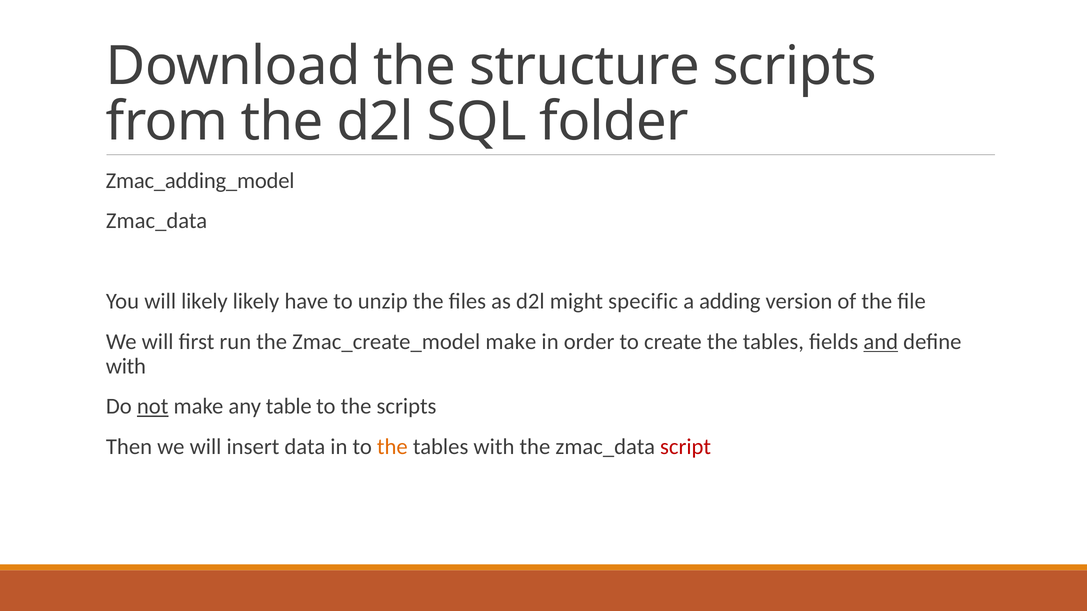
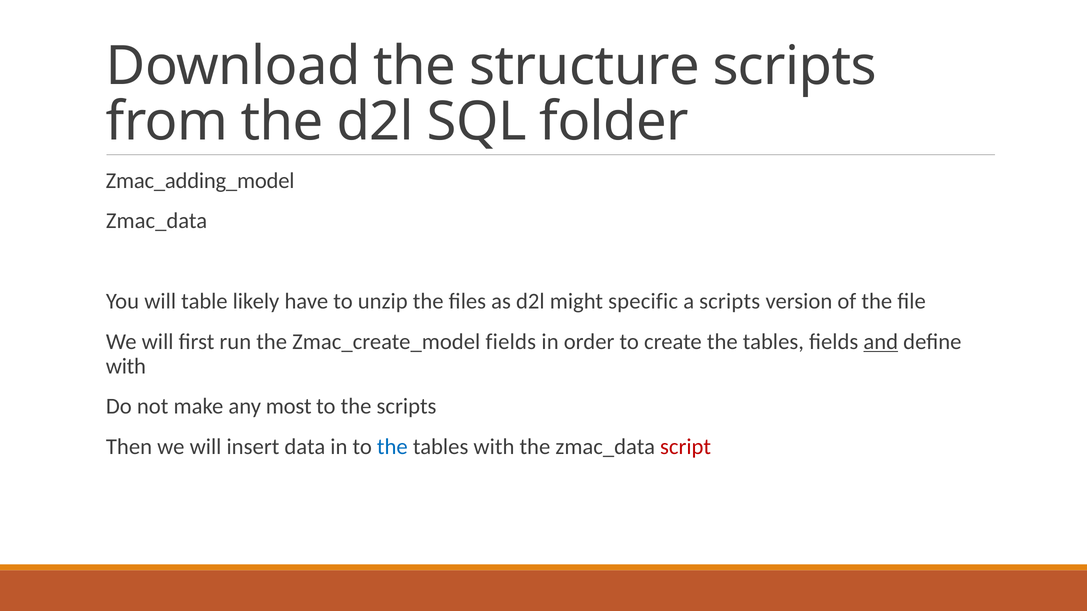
will likely: likely -> table
a adding: adding -> scripts
Zmac_create_model make: make -> fields
not underline: present -> none
table: table -> most
the at (392, 447) colour: orange -> blue
